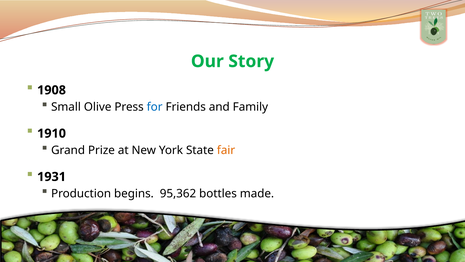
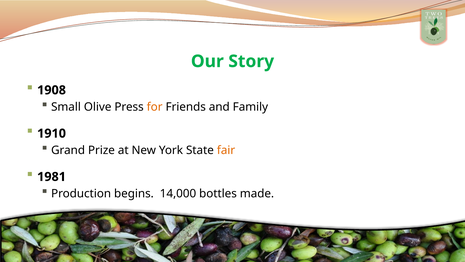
for colour: blue -> orange
1931: 1931 -> 1981
95,362: 95,362 -> 14,000
